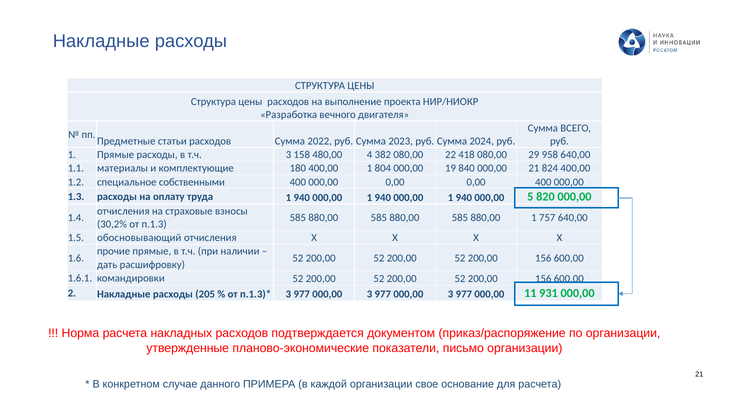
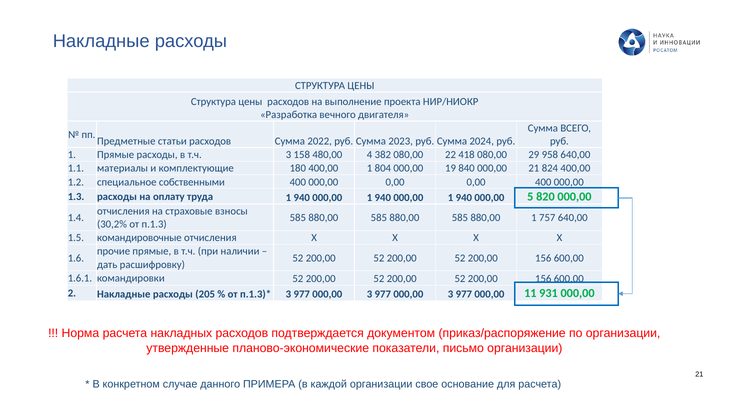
обосновывающий: обосновывающий -> командировочные
